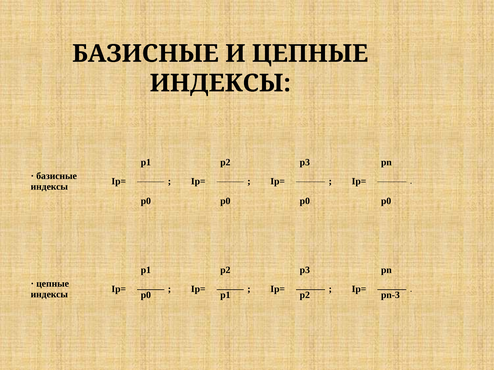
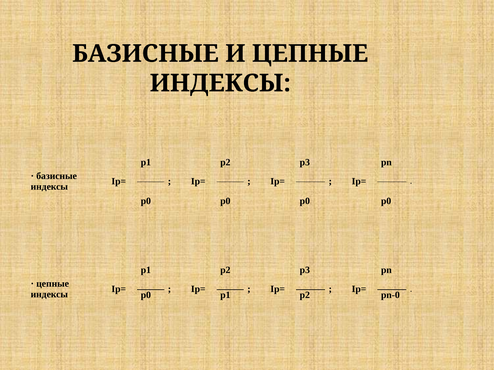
pn-3: pn-3 -> pn-0
